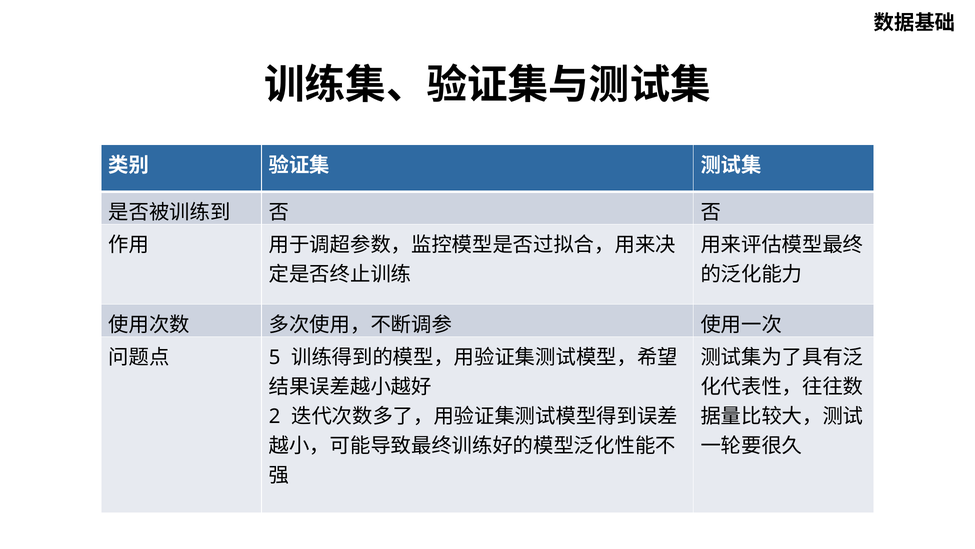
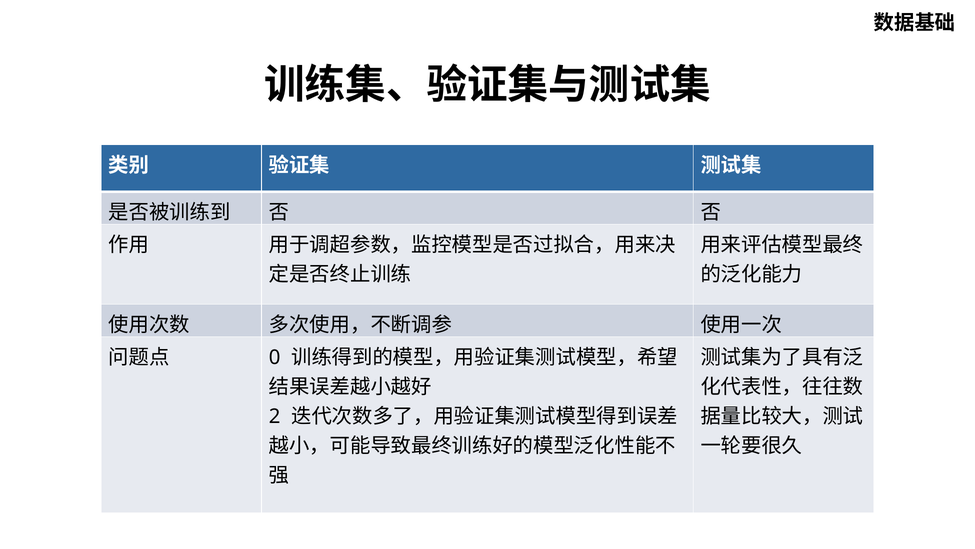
5: 5 -> 0
